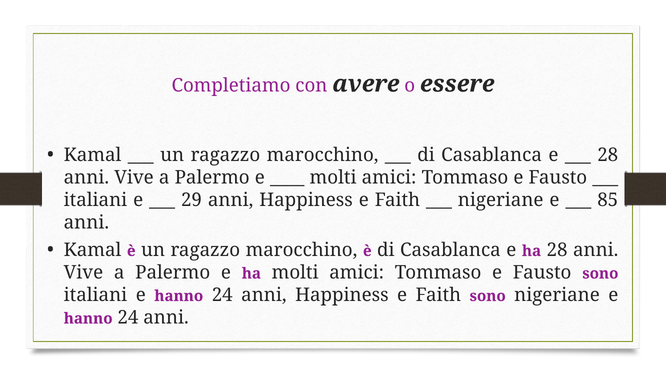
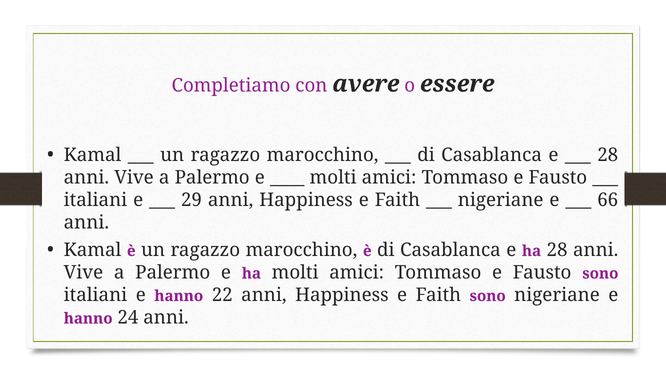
85: 85 -> 66
italiani e hanno 24: 24 -> 22
